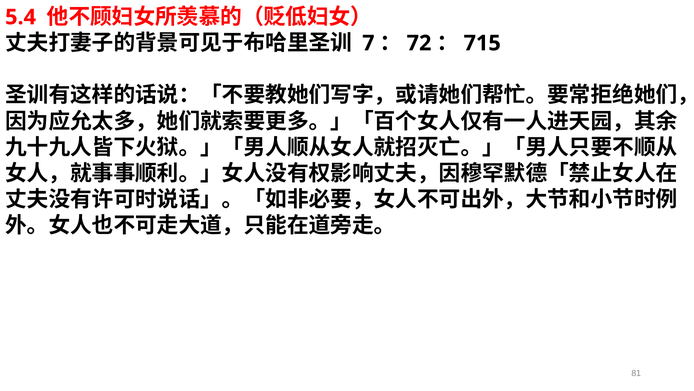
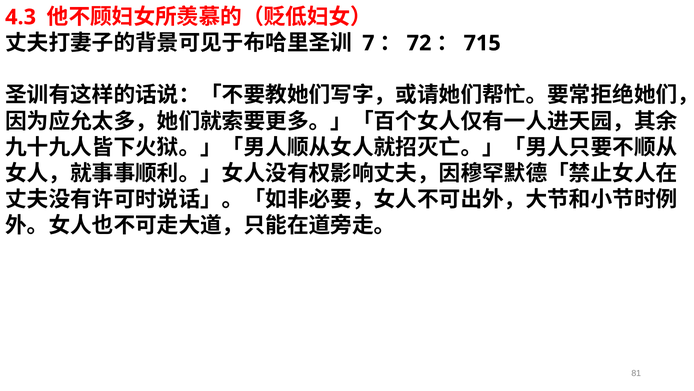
5.4: 5.4 -> 4.3
